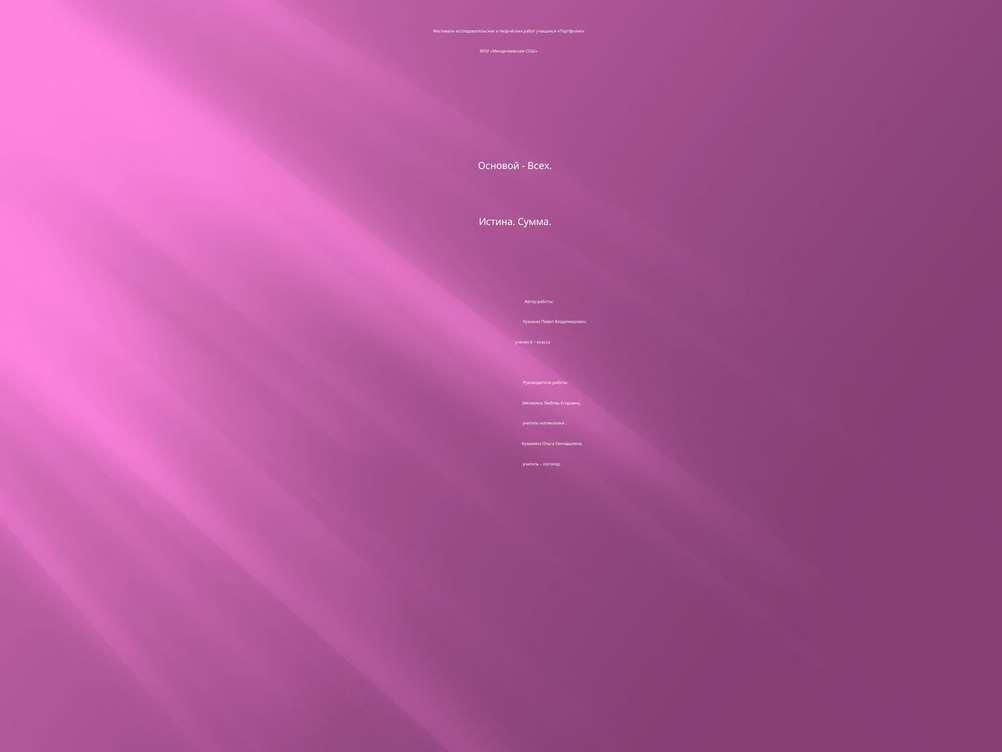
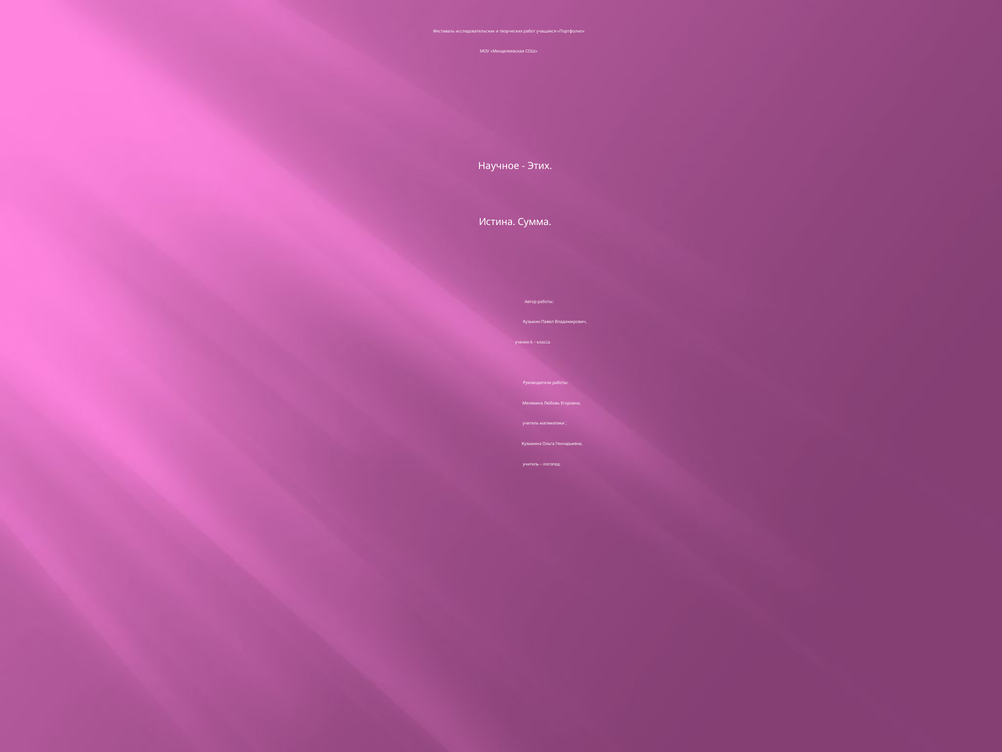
Основой: Основой -> Научное
Всех: Всех -> Этих
